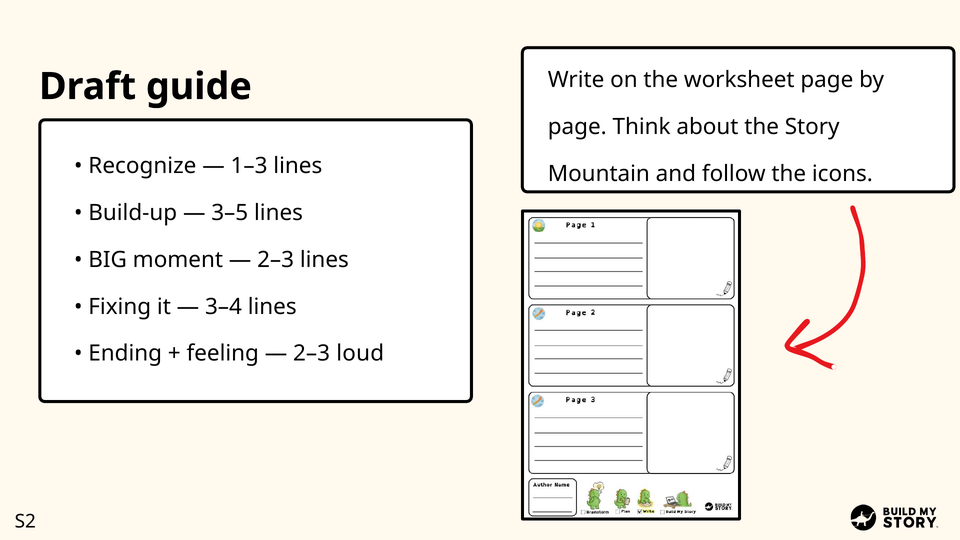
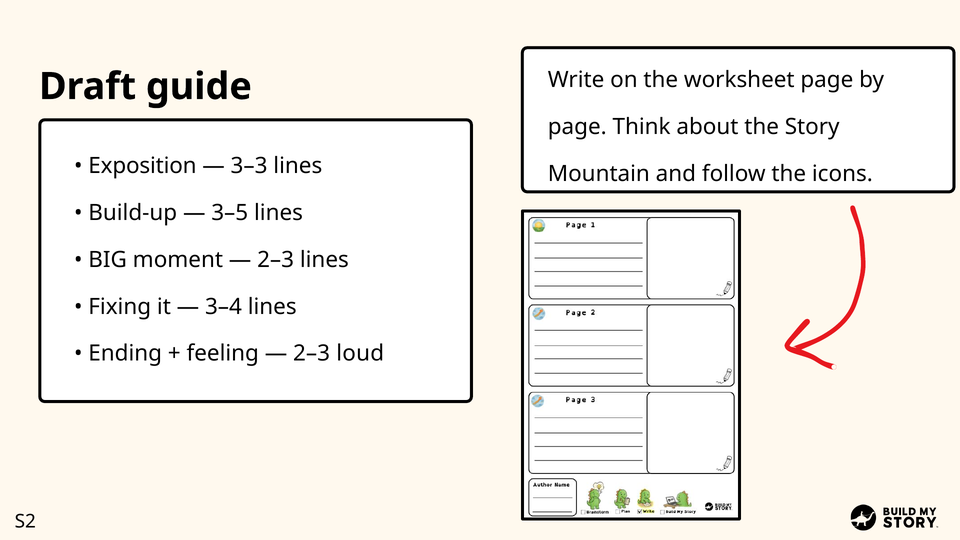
Recognize: Recognize -> Exposition
1–3: 1–3 -> 3–3
